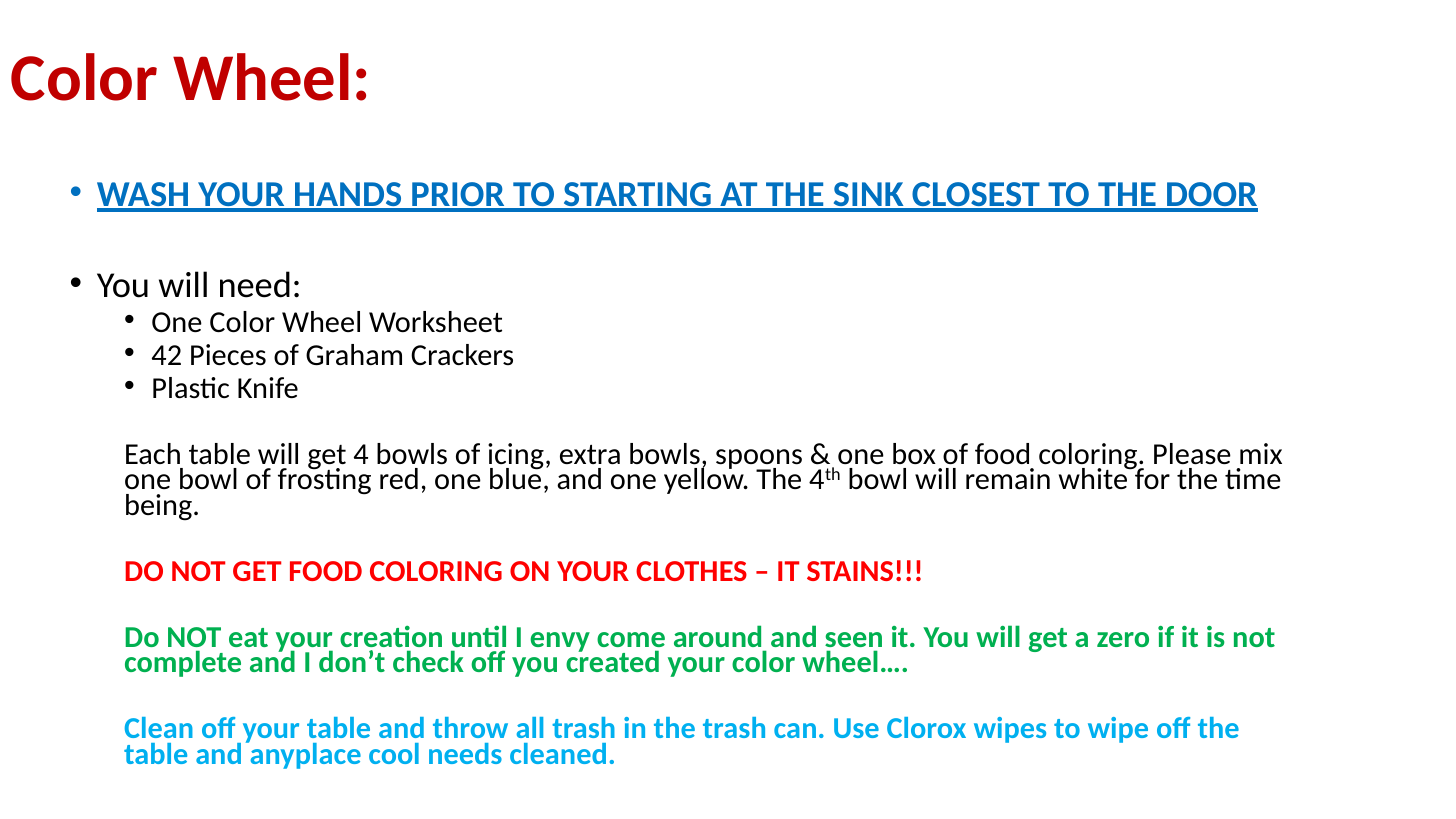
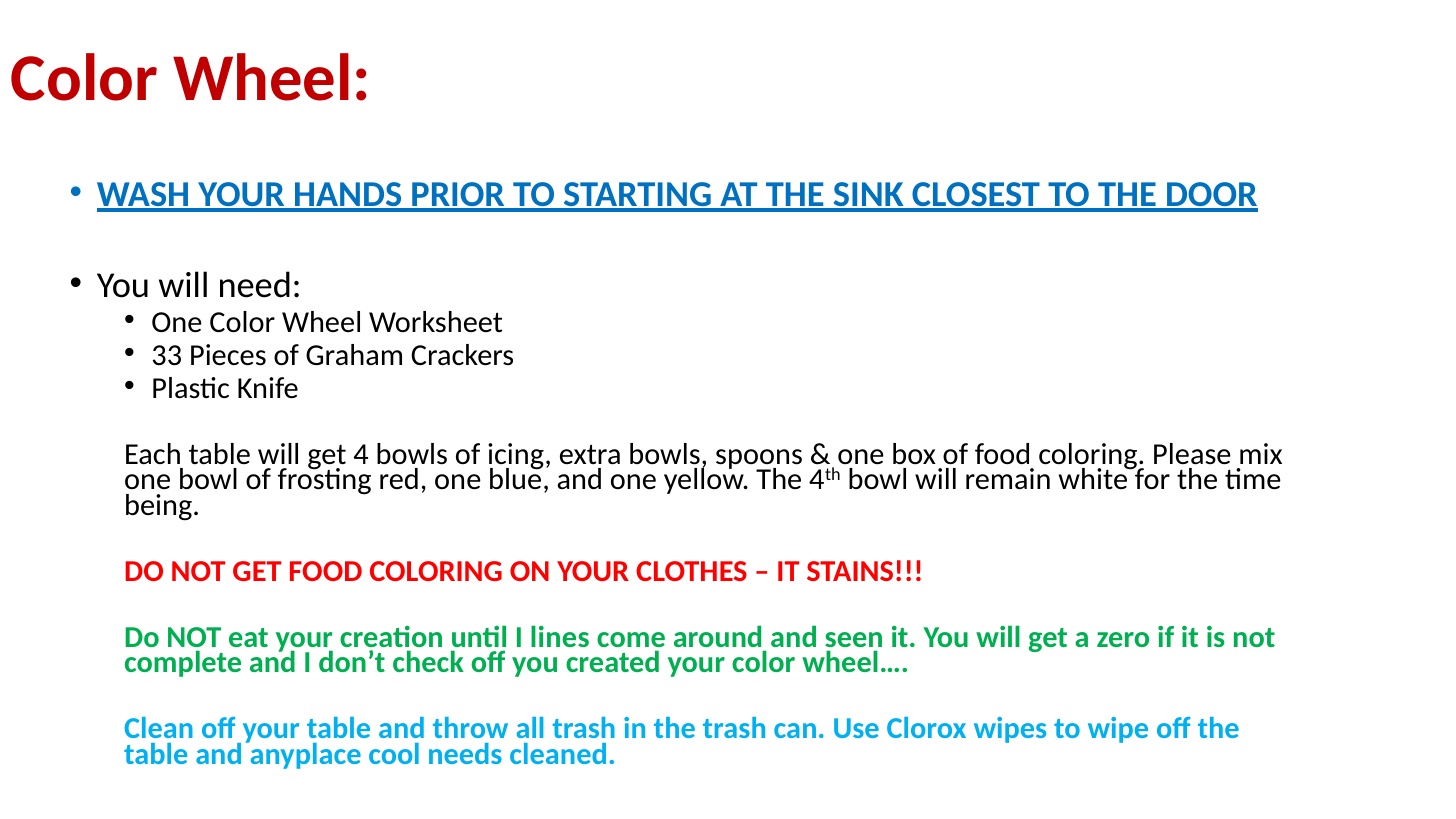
42: 42 -> 33
envy: envy -> lines
